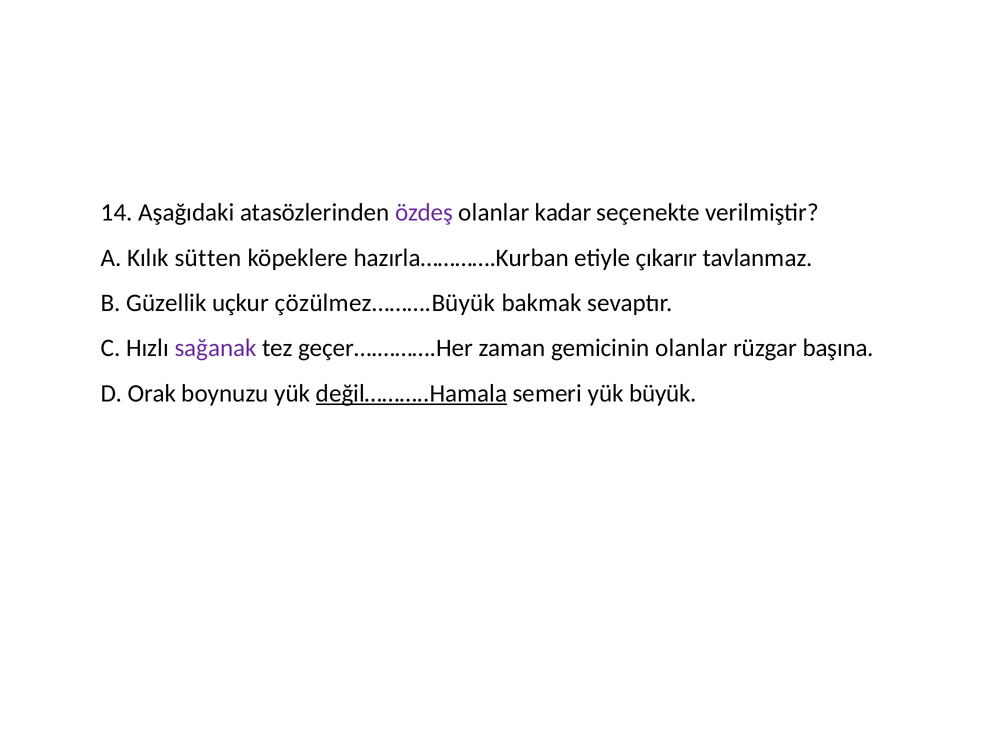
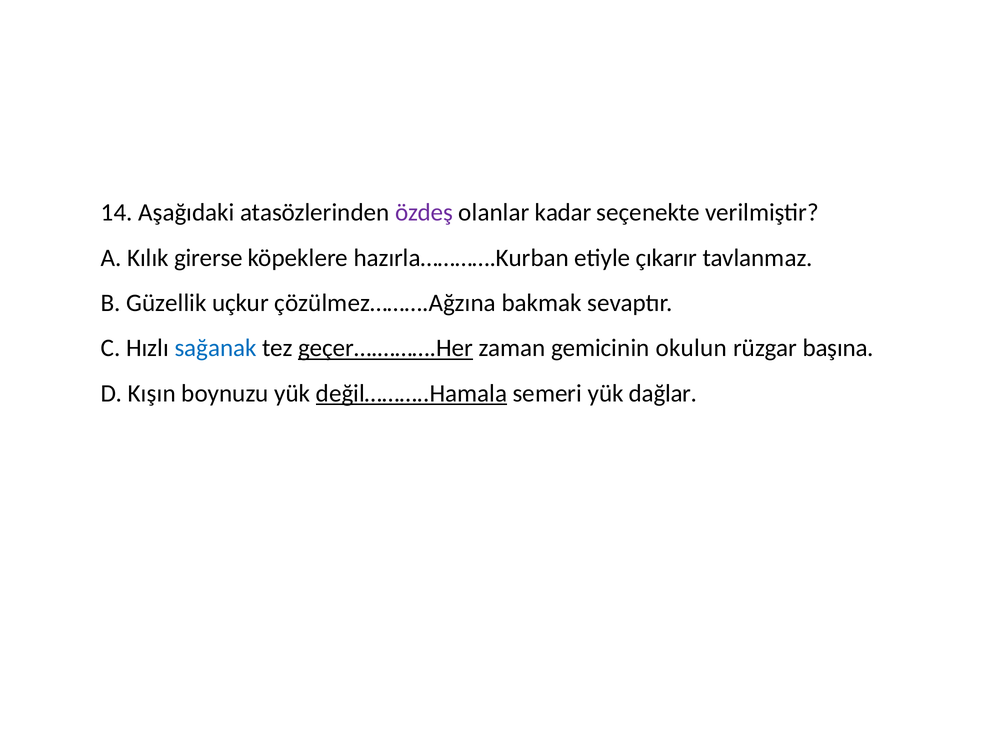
sütten: sütten -> girerse
çözülmez……….Büyük: çözülmez……….Büyük -> çözülmez……….Ağzına
sağanak colour: purple -> blue
geçer….……….Her underline: none -> present
gemicinin olanlar: olanlar -> okulun
Orak: Orak -> Kışın
büyük: büyük -> dağlar
